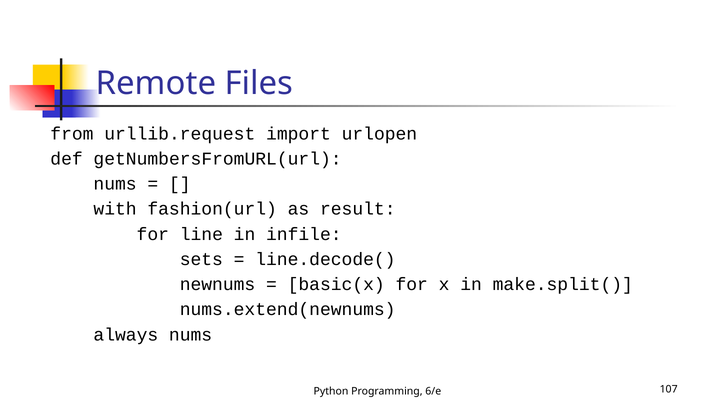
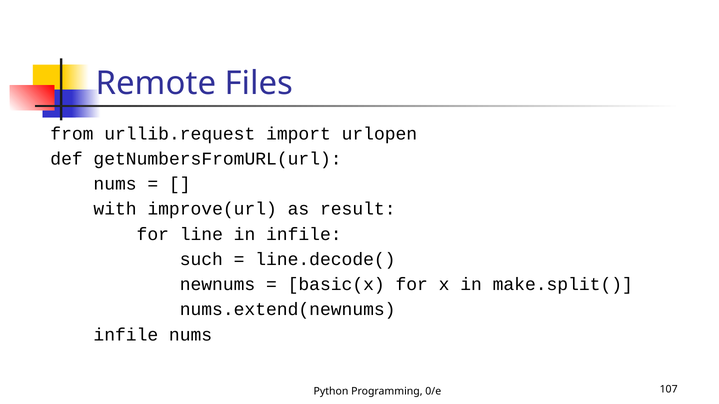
fashion(url: fashion(url -> improve(url
sets: sets -> such
always at (126, 335): always -> infile
6/e: 6/e -> 0/e
